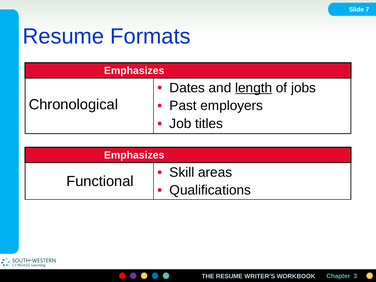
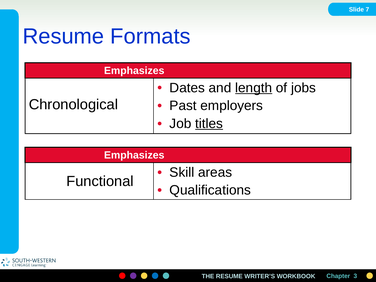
titles underline: none -> present
